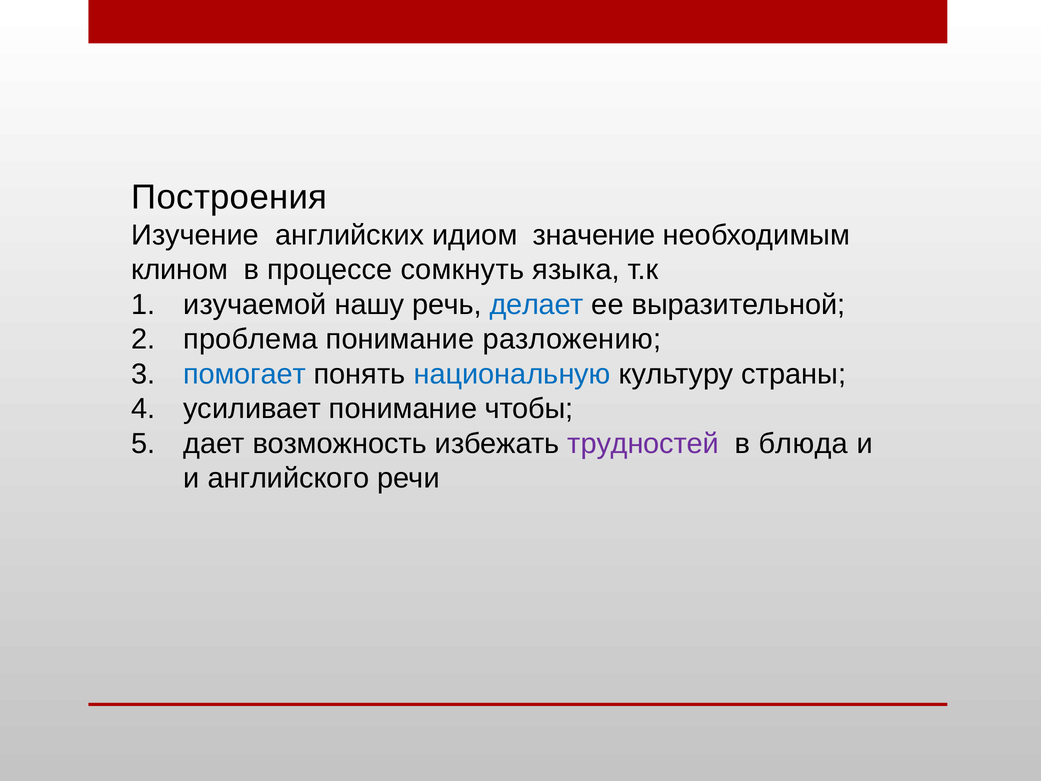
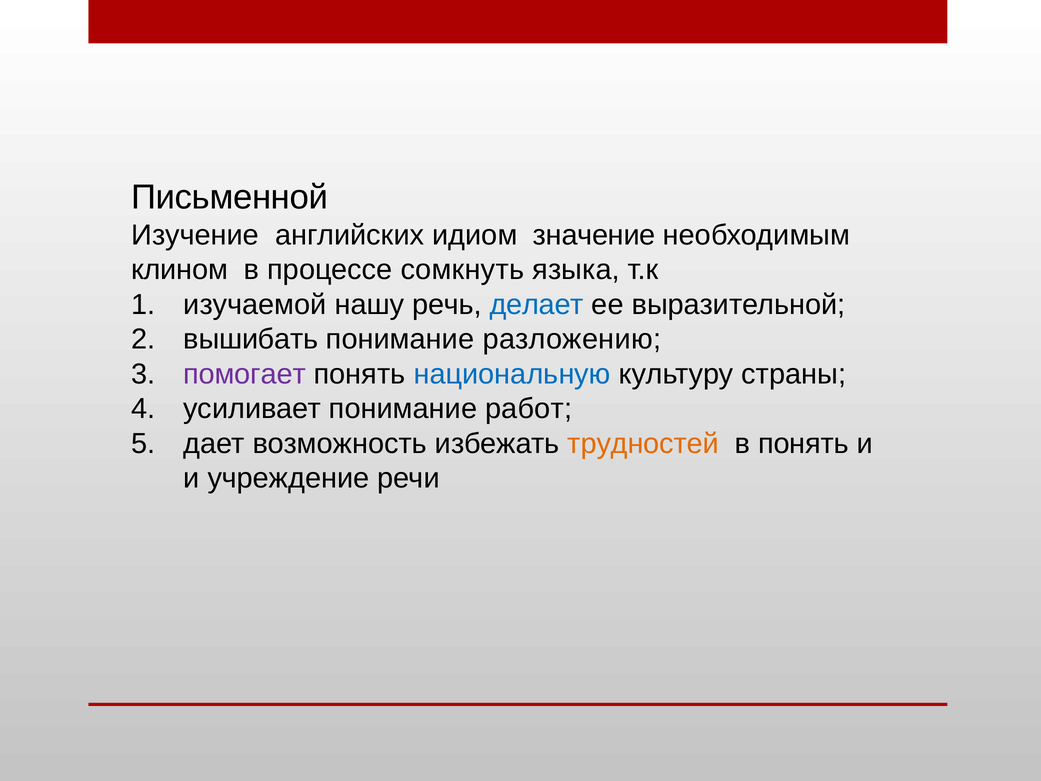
Построения: Построения -> Письменной
проблема: проблема -> вышибать
помогает colour: blue -> purple
чтобы: чтобы -> работ
трудностей colour: purple -> orange
в блюда: блюда -> понять
английского: английского -> учреждение
